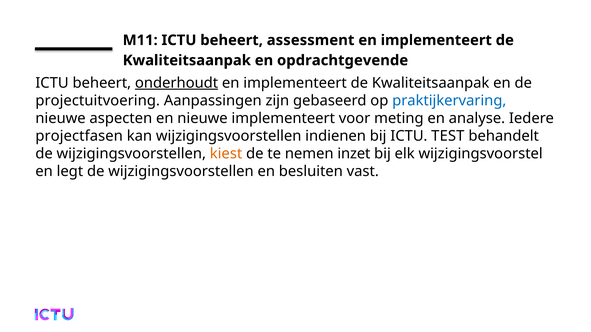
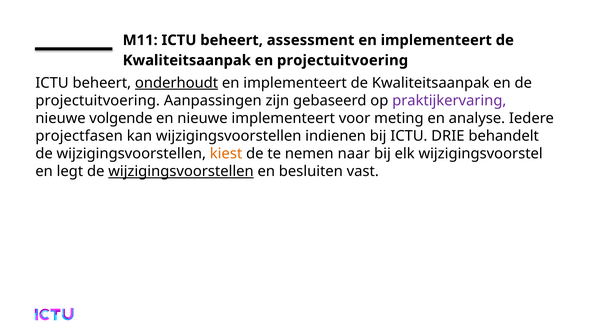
en opdrachtgevende: opdrachtgevende -> projectuitvoering
praktijkervaring colour: blue -> purple
aspecten: aspecten -> volgende
TEST: TEST -> DRIE
inzet: inzet -> naar
wijzigingsvoorstellen at (181, 172) underline: none -> present
